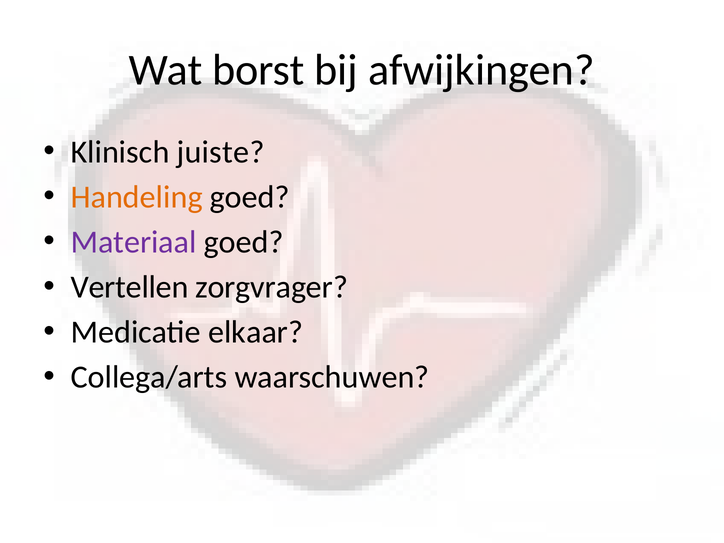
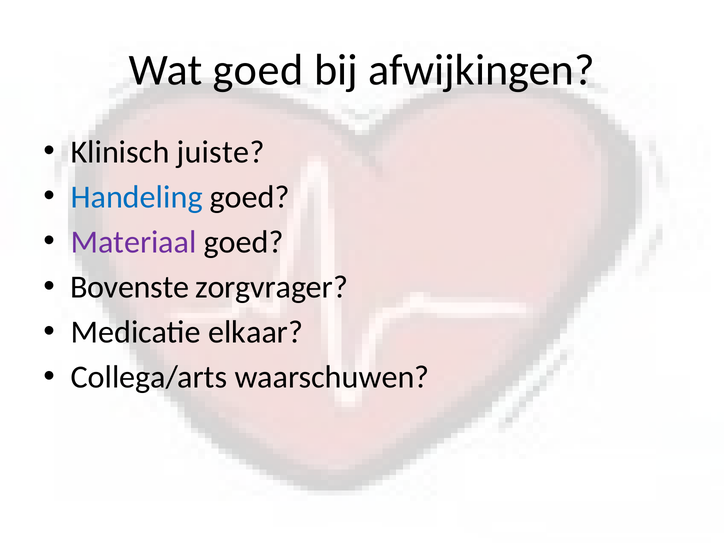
Wat borst: borst -> goed
Handeling colour: orange -> blue
Vertellen: Vertellen -> Bovenste
